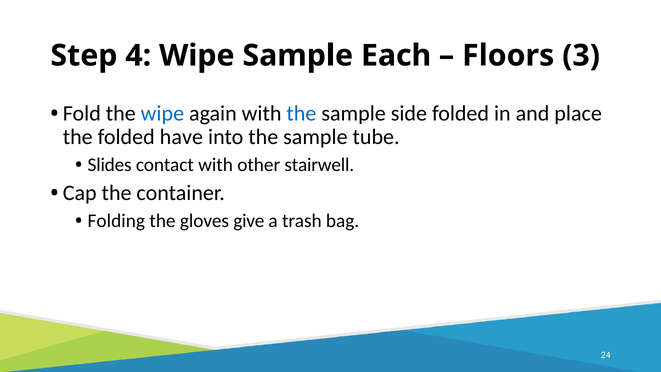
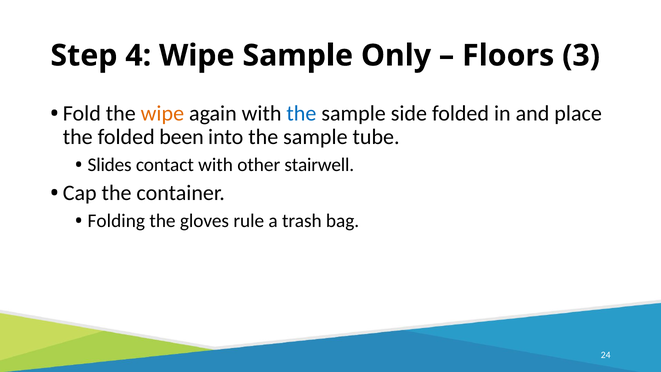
Each: Each -> Only
wipe at (162, 113) colour: blue -> orange
have: have -> been
give: give -> rule
